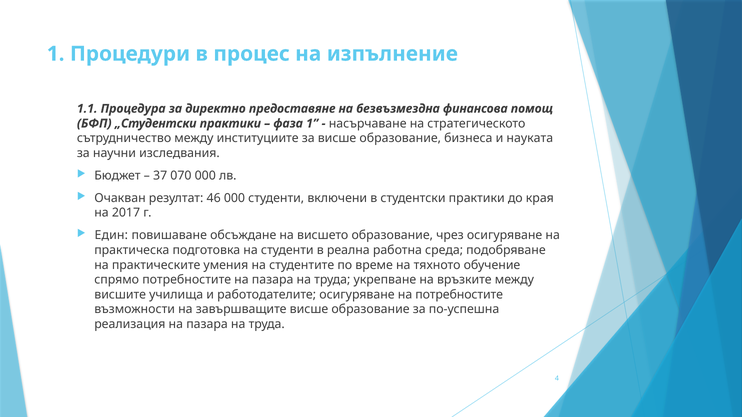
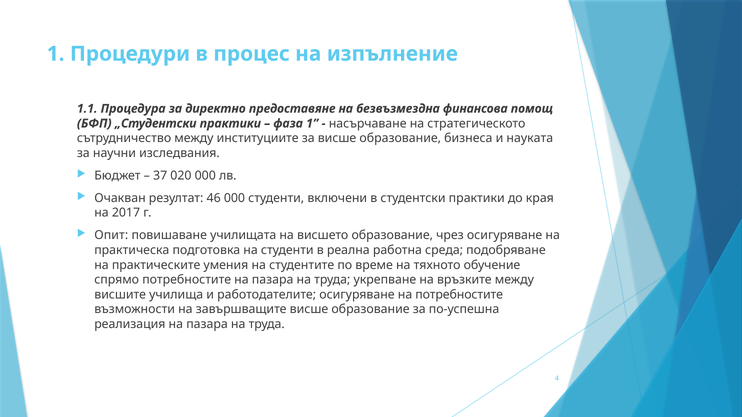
070: 070 -> 020
Един: Един -> Опит
обсъждане: обсъждане -> училищата
